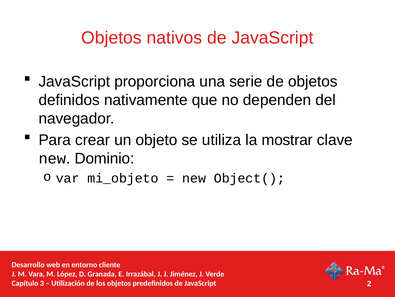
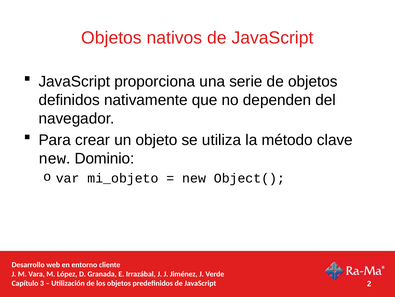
mostrar: mostrar -> método
